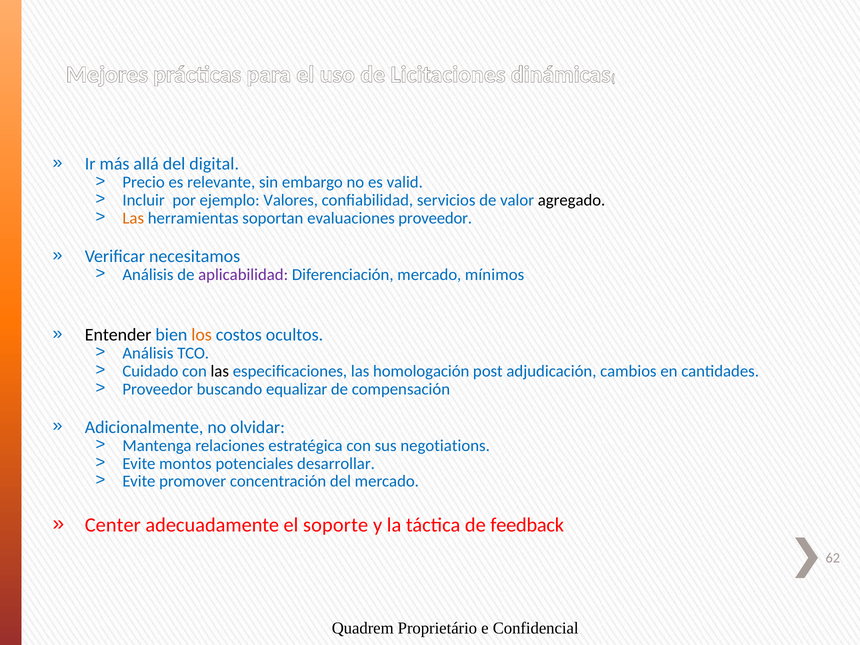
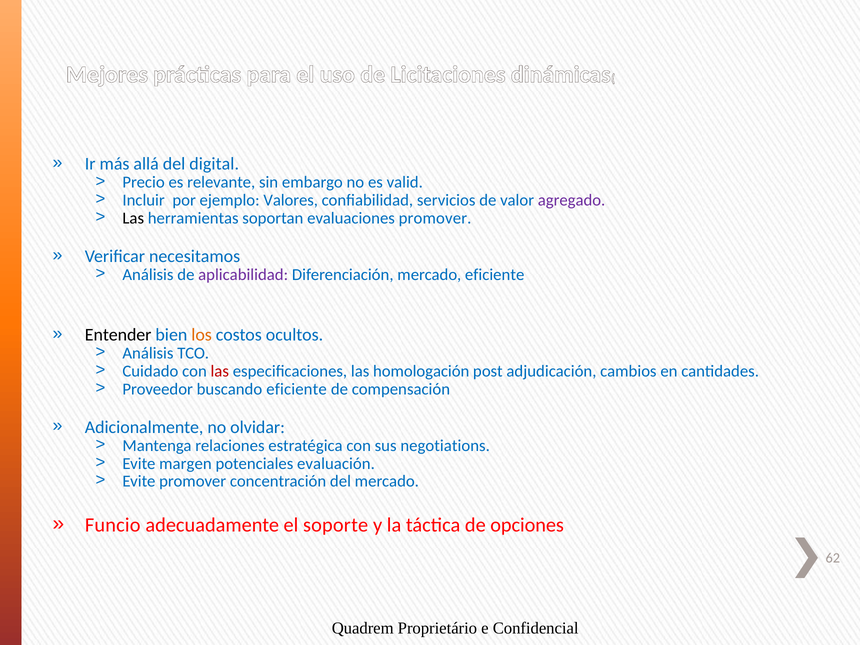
agregado colour: black -> purple
Las at (133, 218) colour: orange -> black
evaluaciones proveedor: proveedor -> promover
mercado mínimos: mínimos -> eficiente
las at (220, 371) colour: black -> red
buscando equalizar: equalizar -> eficiente
montos: montos -> margen
desarrollar: desarrollar -> evaluación
Center: Center -> Funcio
feedback: feedback -> opciones
